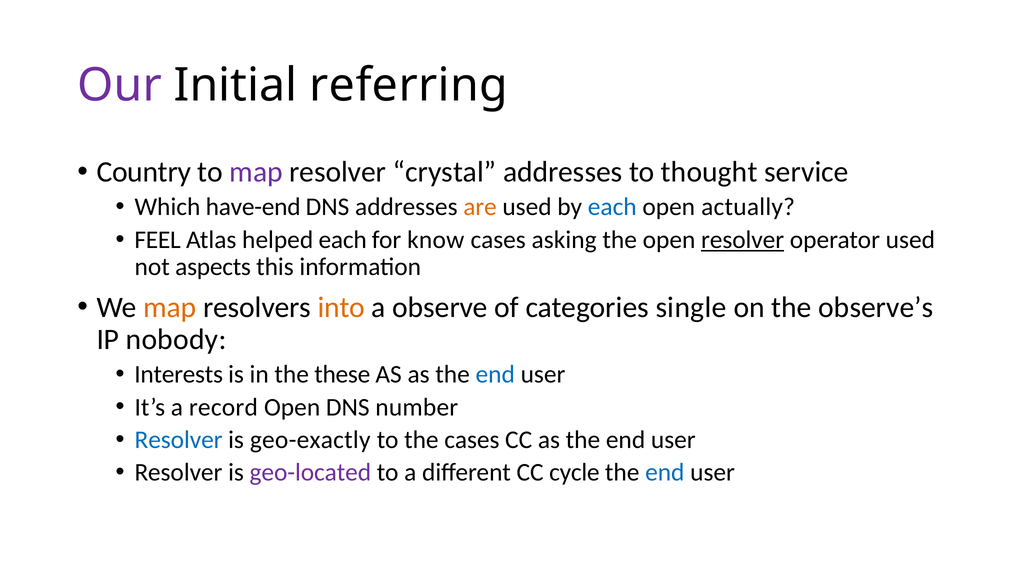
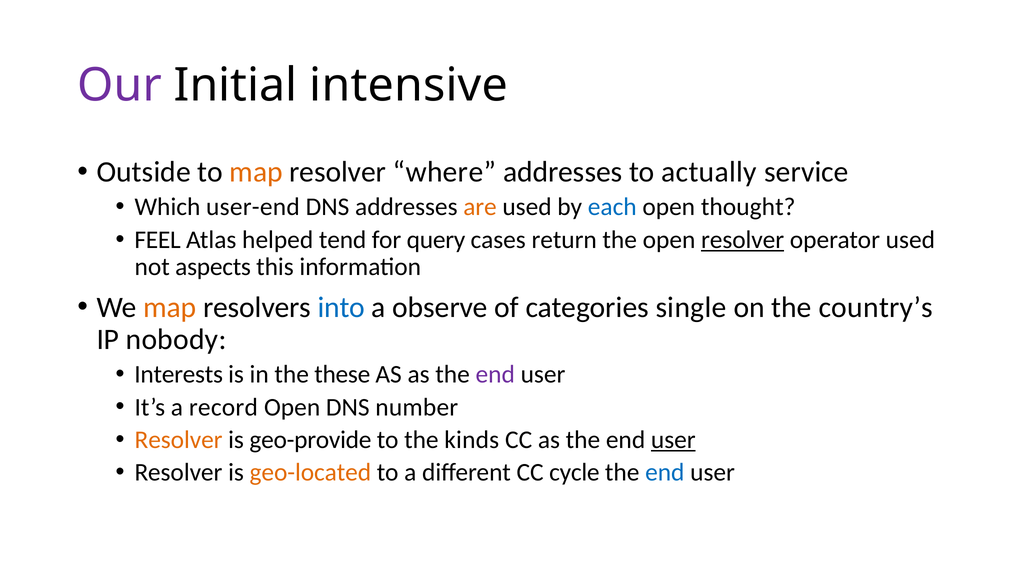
referring: referring -> intensive
Country: Country -> Outside
map at (256, 172) colour: purple -> orange
crystal: crystal -> where
thought: thought -> actually
have-end: have-end -> user-end
actually: actually -> thought
helped each: each -> tend
know: know -> query
asking: asking -> return
into colour: orange -> blue
observe’s: observe’s -> country’s
end at (495, 374) colour: blue -> purple
Resolver at (179, 439) colour: blue -> orange
geo-exactly: geo-exactly -> geo-provide
the cases: cases -> kinds
user at (673, 439) underline: none -> present
geo-located colour: purple -> orange
